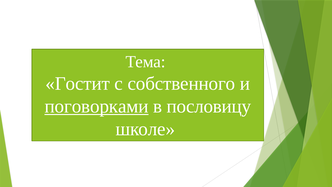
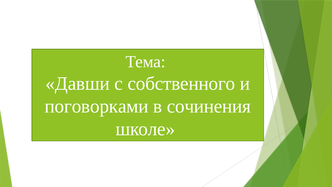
Гостит: Гостит -> Давши
поговорками underline: present -> none
пословицу: пословицу -> сочинения
